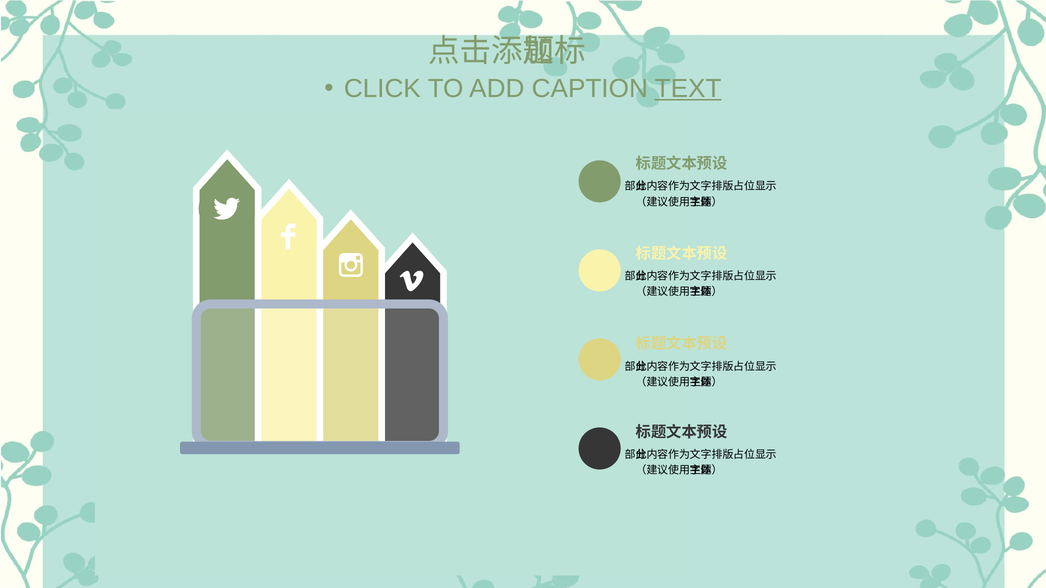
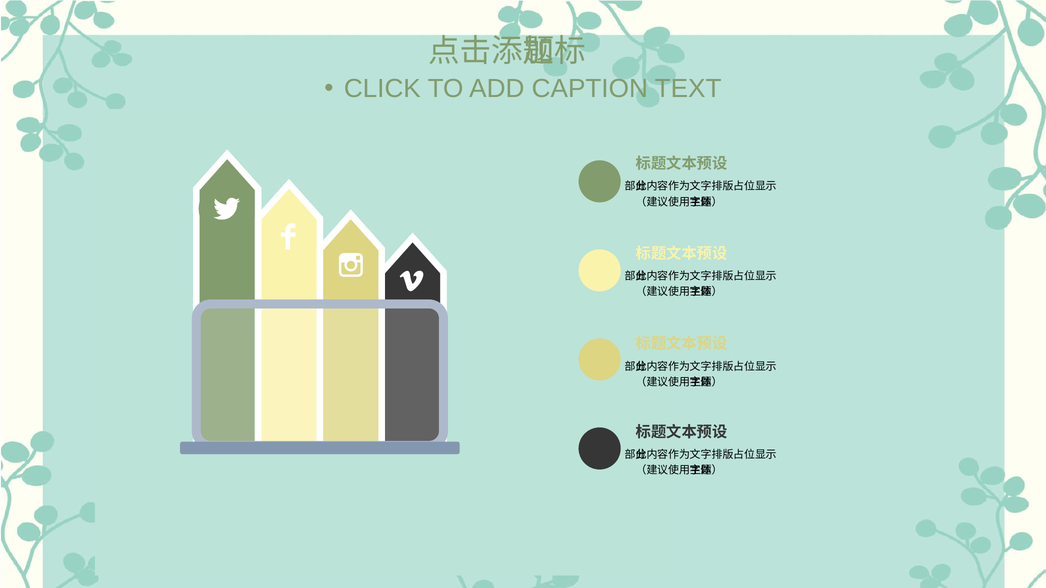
TEXT underline: present -> none
